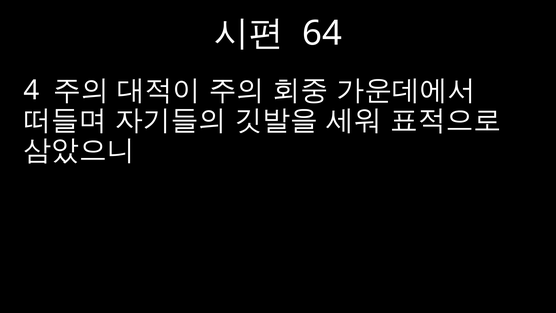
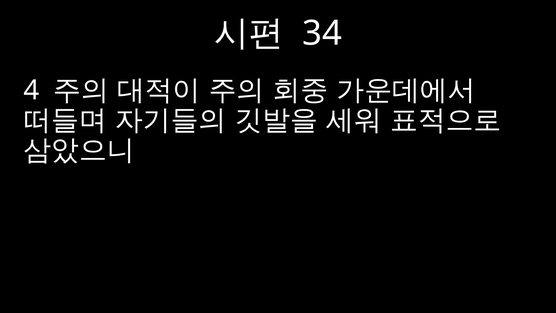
64: 64 -> 34
